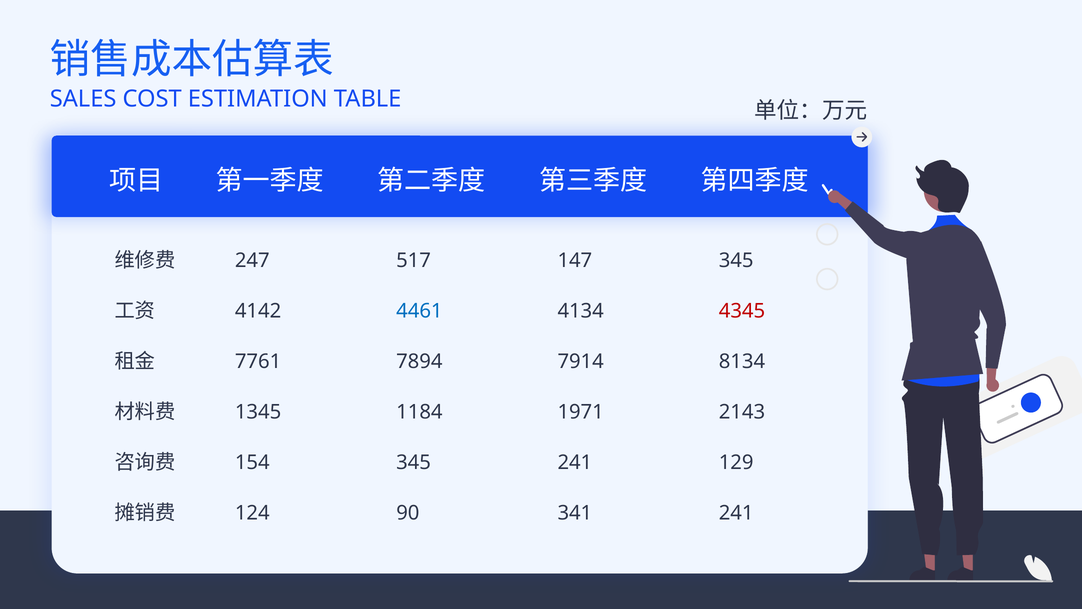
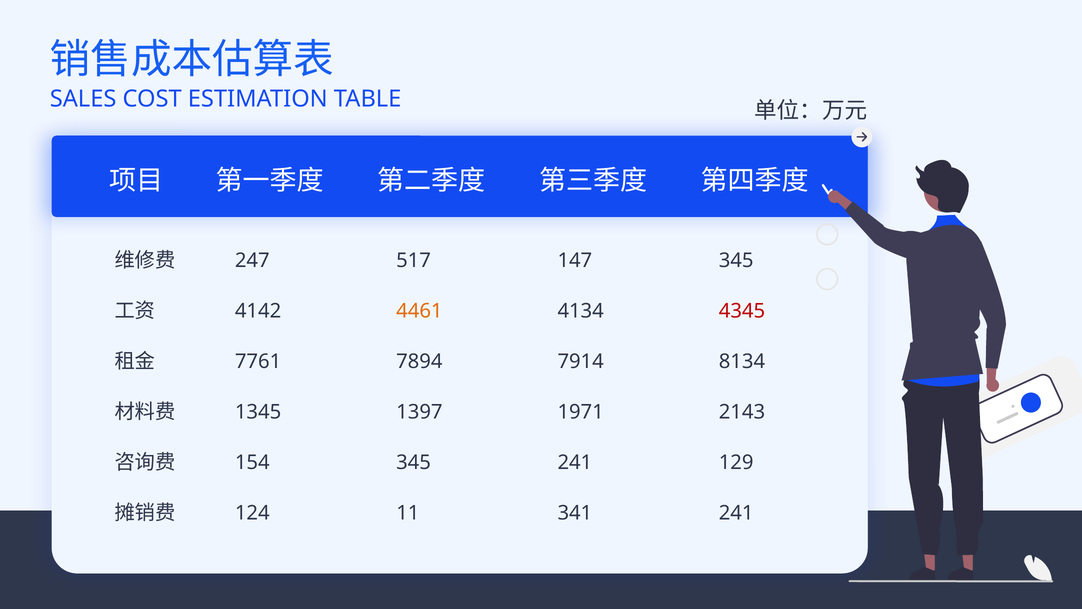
4461 colour: blue -> orange
1184: 1184 -> 1397
90: 90 -> 11
